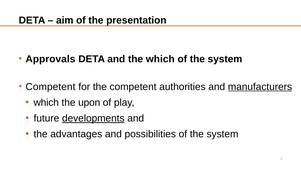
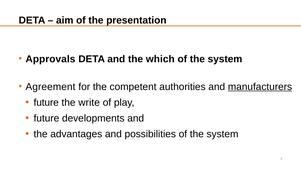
Competent at (50, 87): Competent -> Agreement
which at (46, 103): which -> future
upon: upon -> write
developments underline: present -> none
